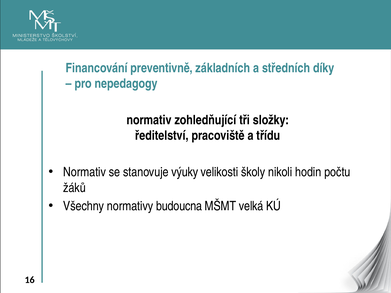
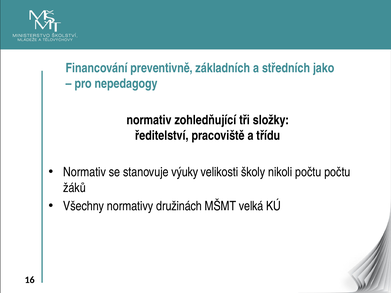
díky: díky -> jako
nikoli hodin: hodin -> počtu
budoucna: budoucna -> družinách
